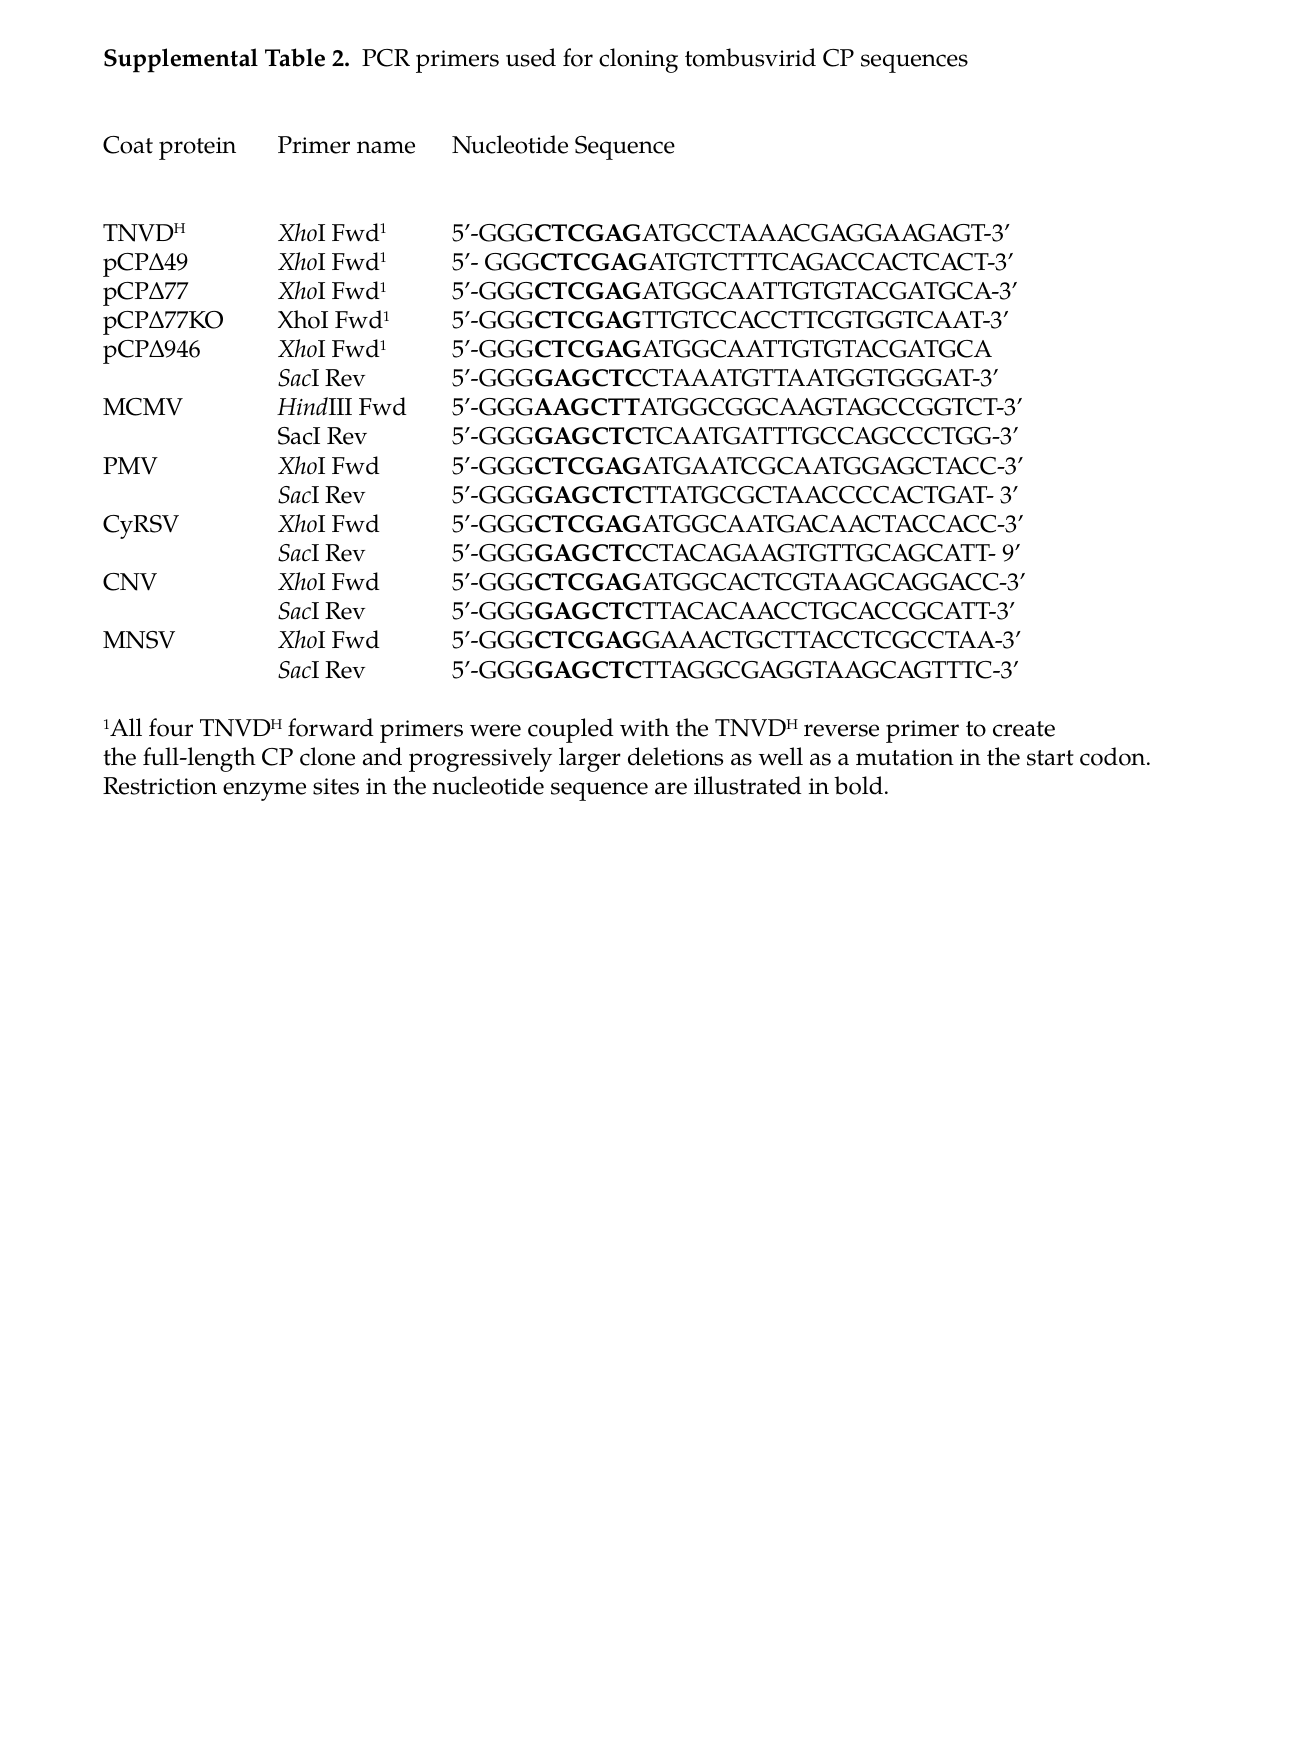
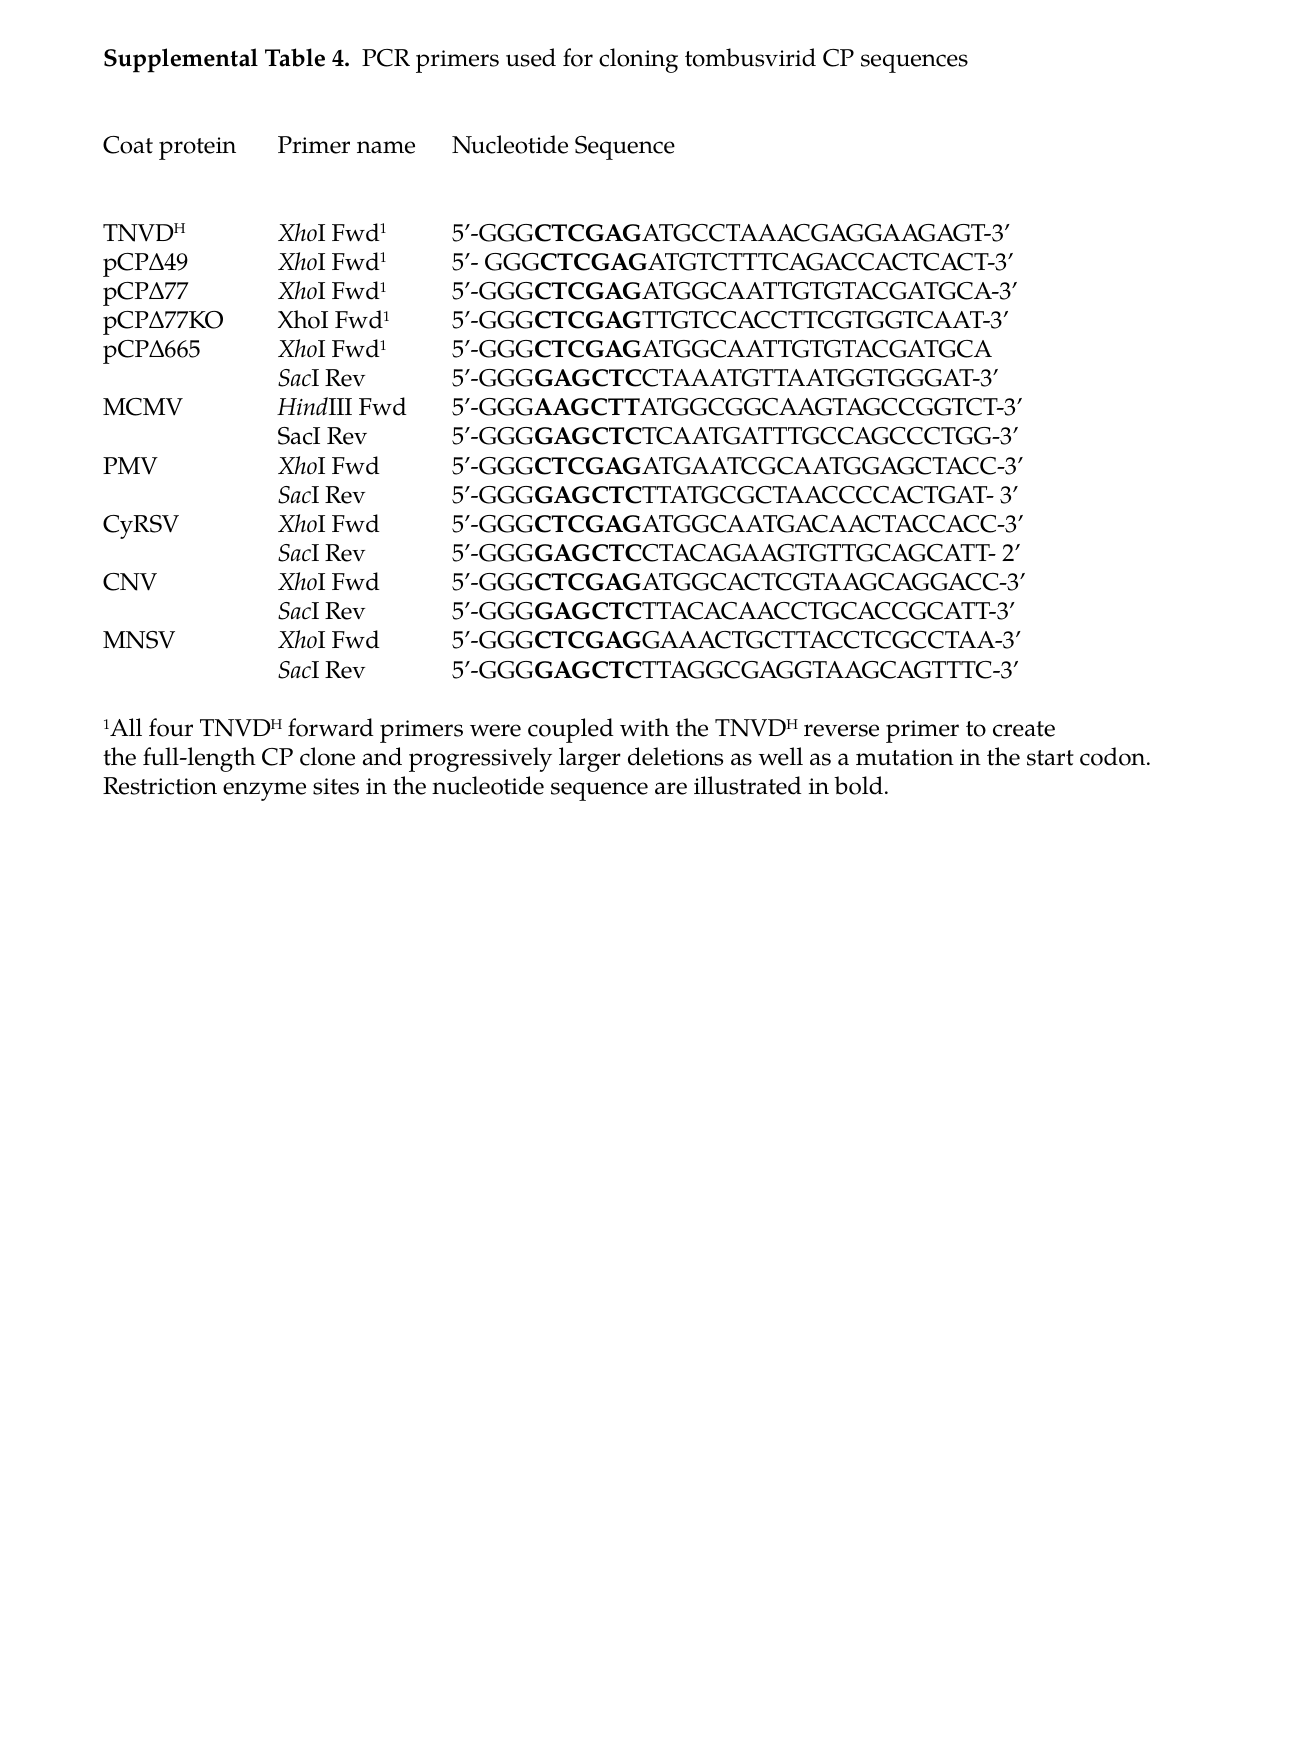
2: 2 -> 4
pCP∆946: pCP∆946 -> pCP∆665
9: 9 -> 2
